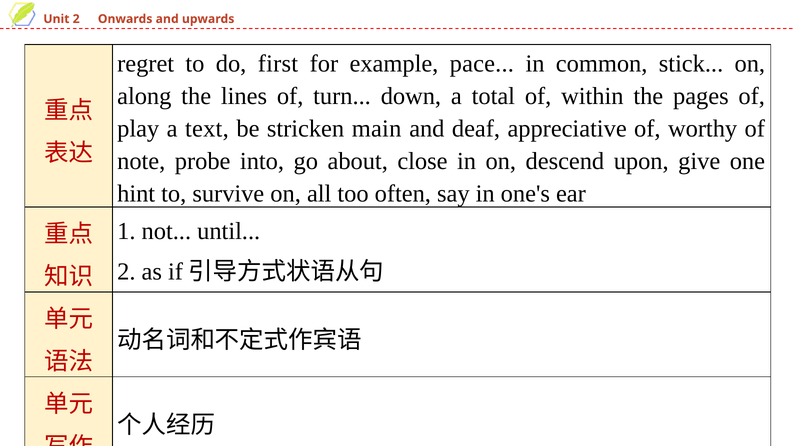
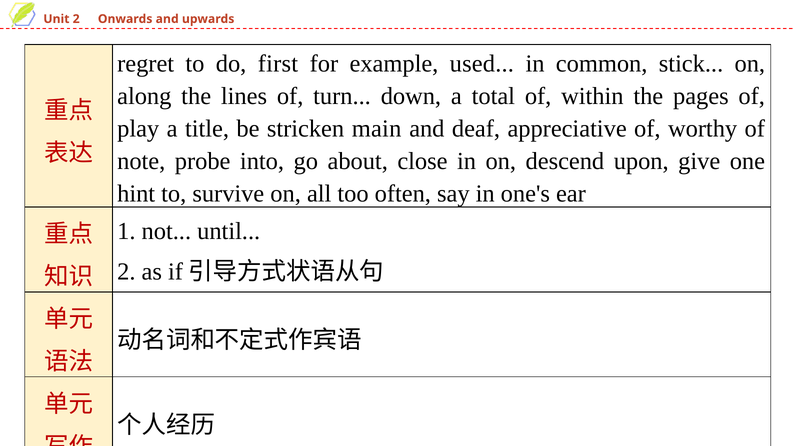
pace: pace -> used
text: text -> title
